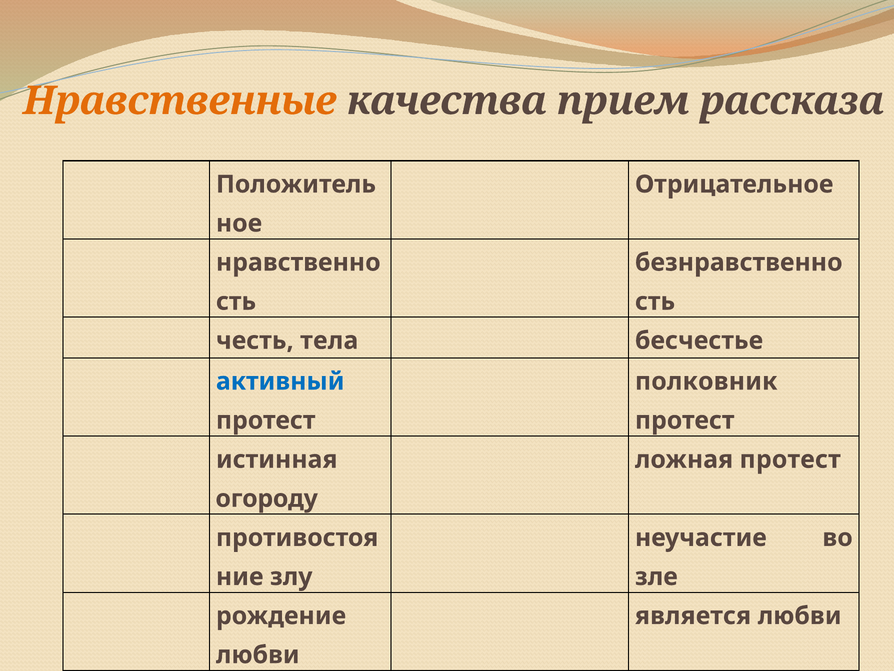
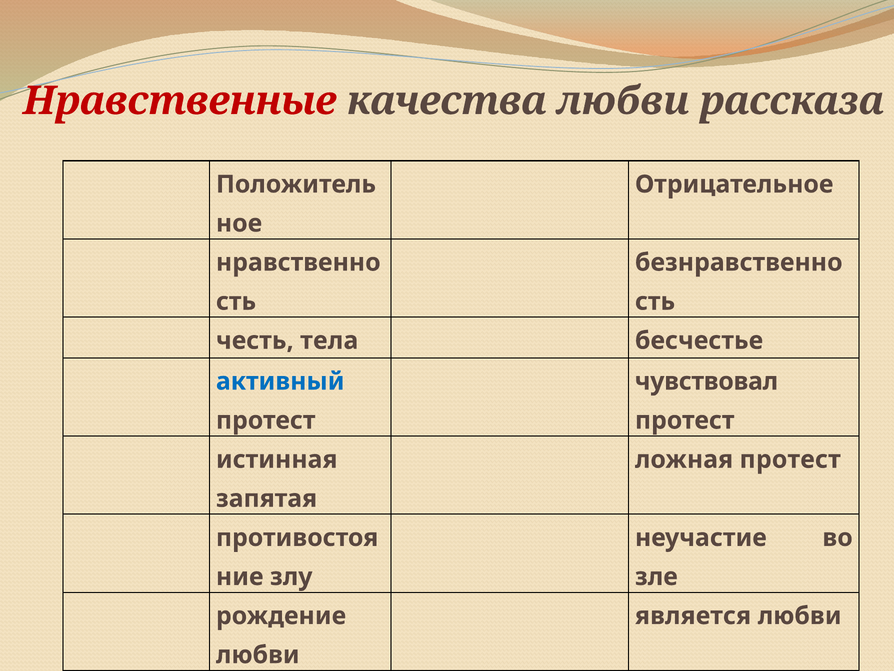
Нравственные colour: orange -> red
качества прием: прием -> любви
полковник: полковник -> чувствовал
огороду: огороду -> запятая
